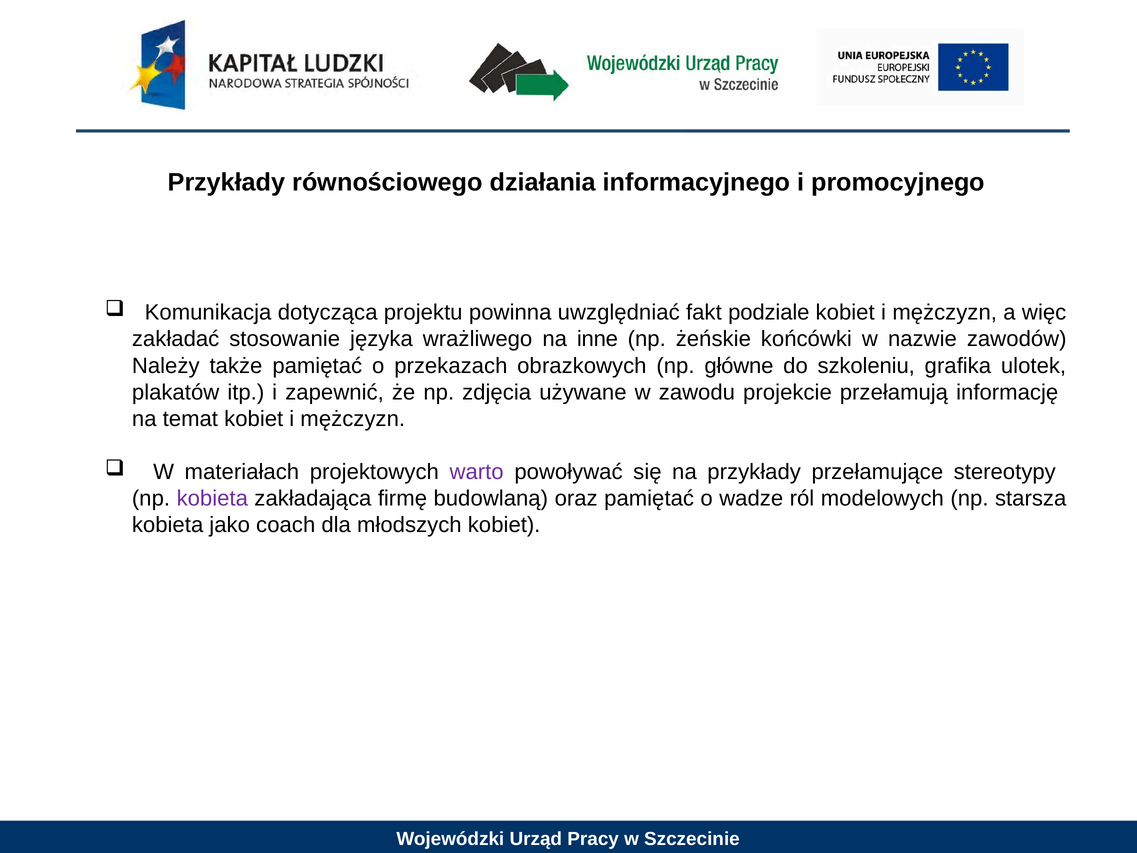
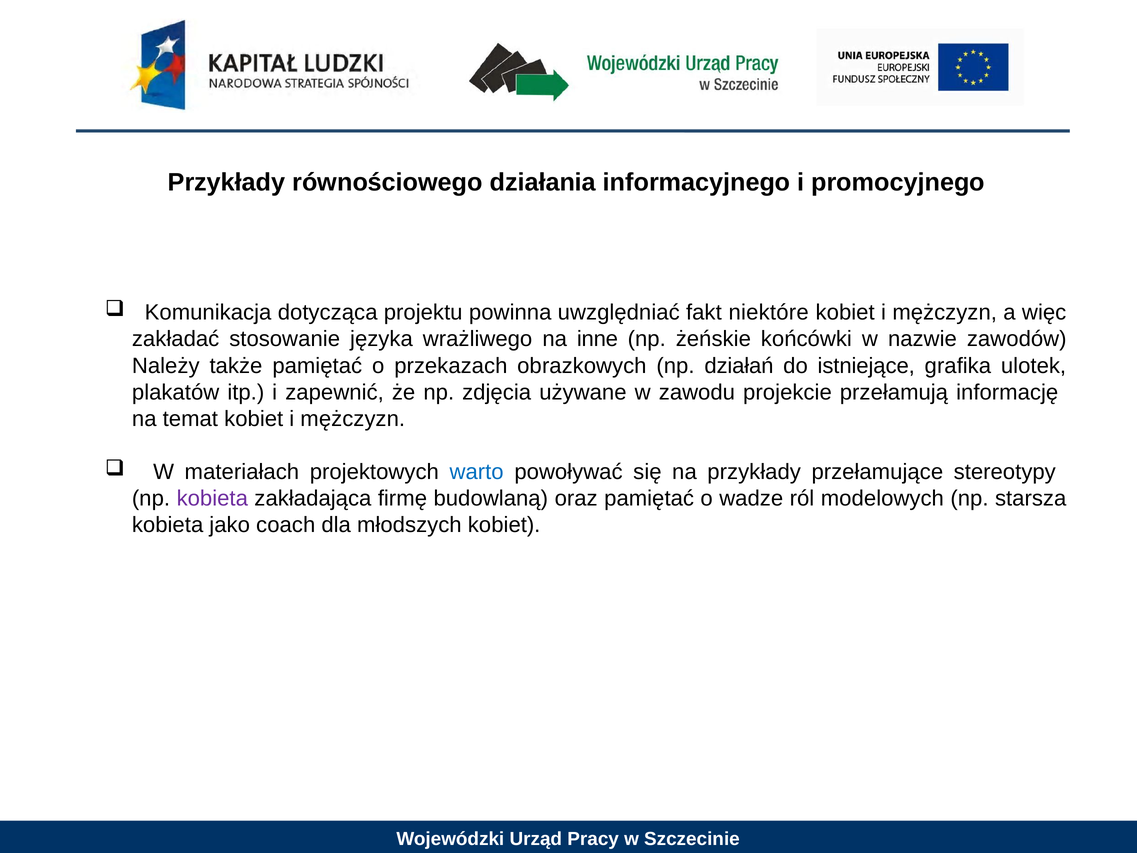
podziale: podziale -> niektóre
główne: główne -> działań
szkoleniu: szkoleniu -> istniejące
warto colour: purple -> blue
